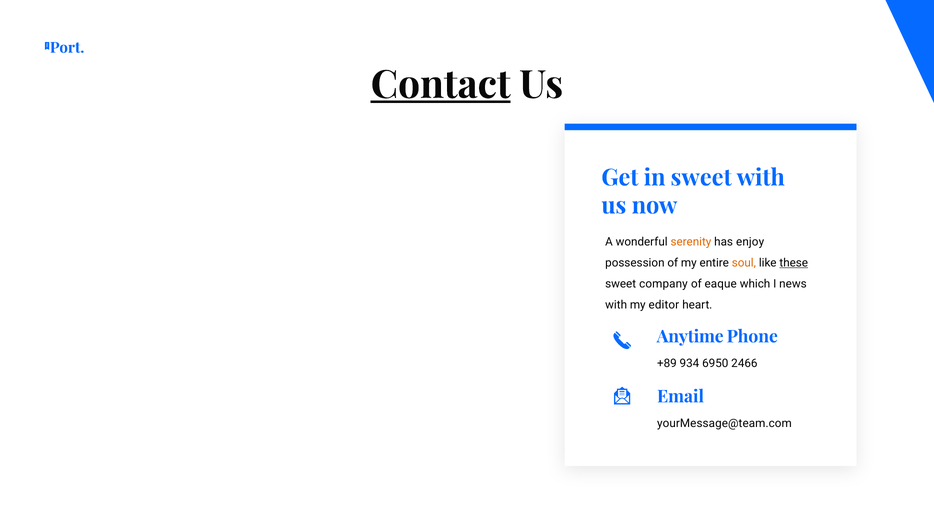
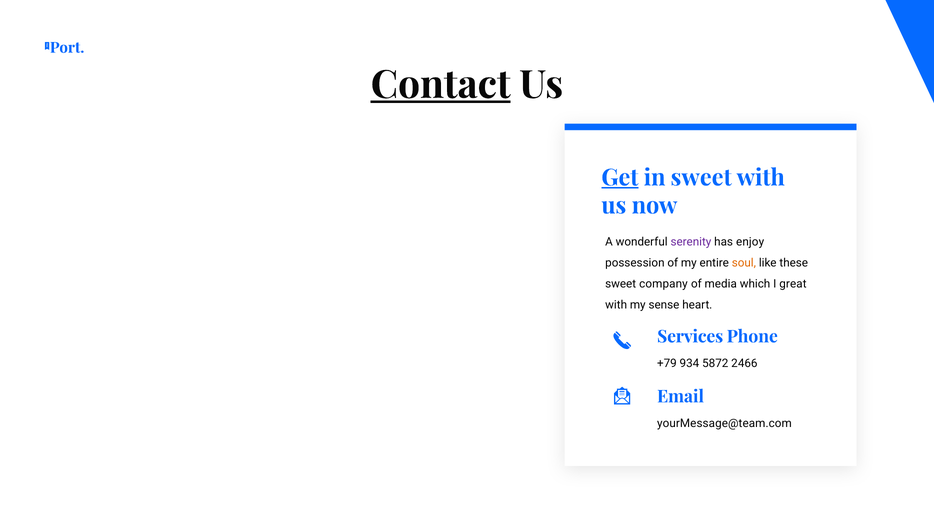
Get underline: none -> present
serenity colour: orange -> purple
these underline: present -> none
eaque: eaque -> media
news: news -> great
editor: editor -> sense
Anytime: Anytime -> Services
+89: +89 -> +79
6950: 6950 -> 5872
